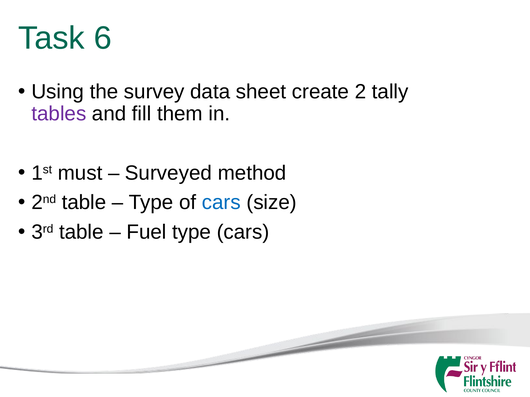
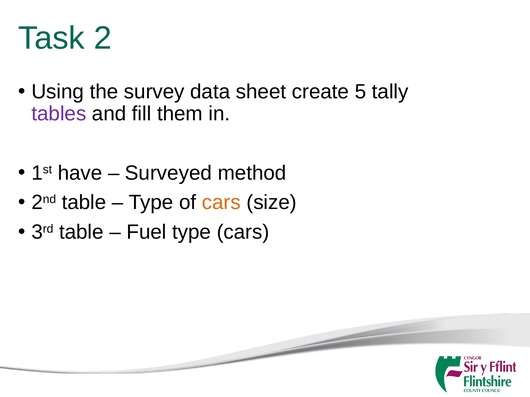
6: 6 -> 2
2: 2 -> 5
must: must -> have
cars at (221, 203) colour: blue -> orange
